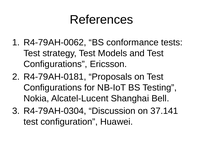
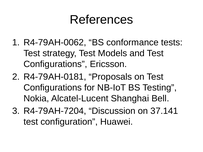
R4-79AH-0304: R4-79AH-0304 -> R4-79AH-7204
